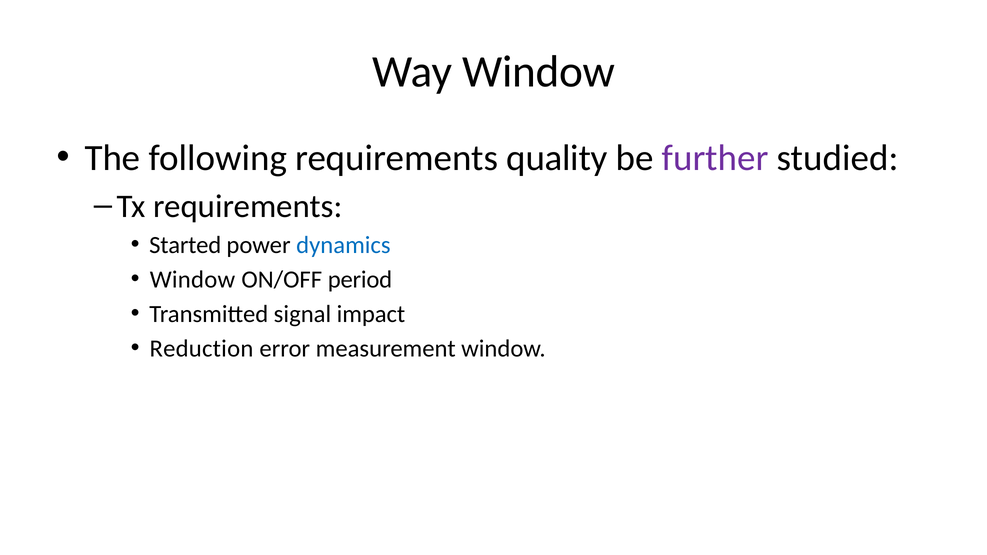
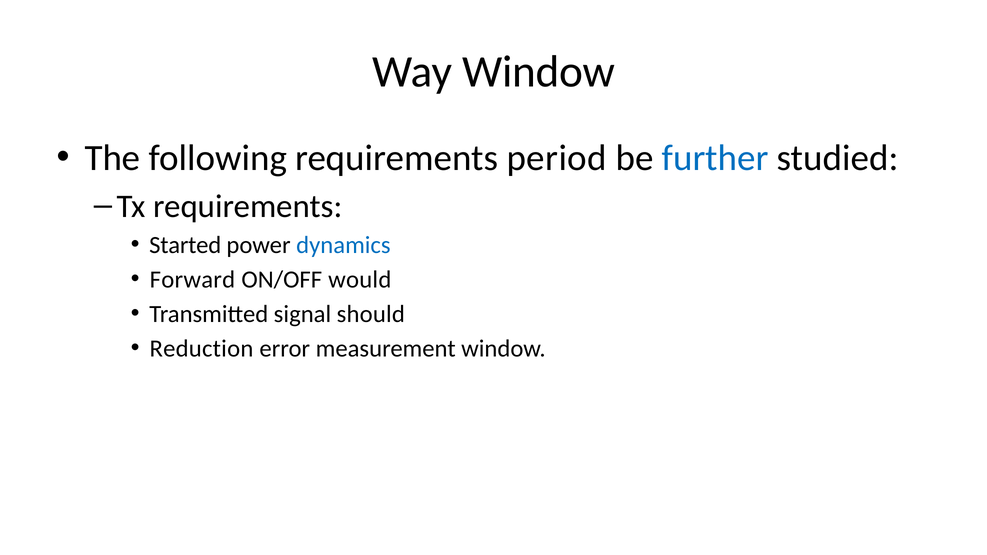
quality: quality -> period
further colour: purple -> blue
Window at (192, 280): Window -> Forward
period: period -> would
impact: impact -> should
